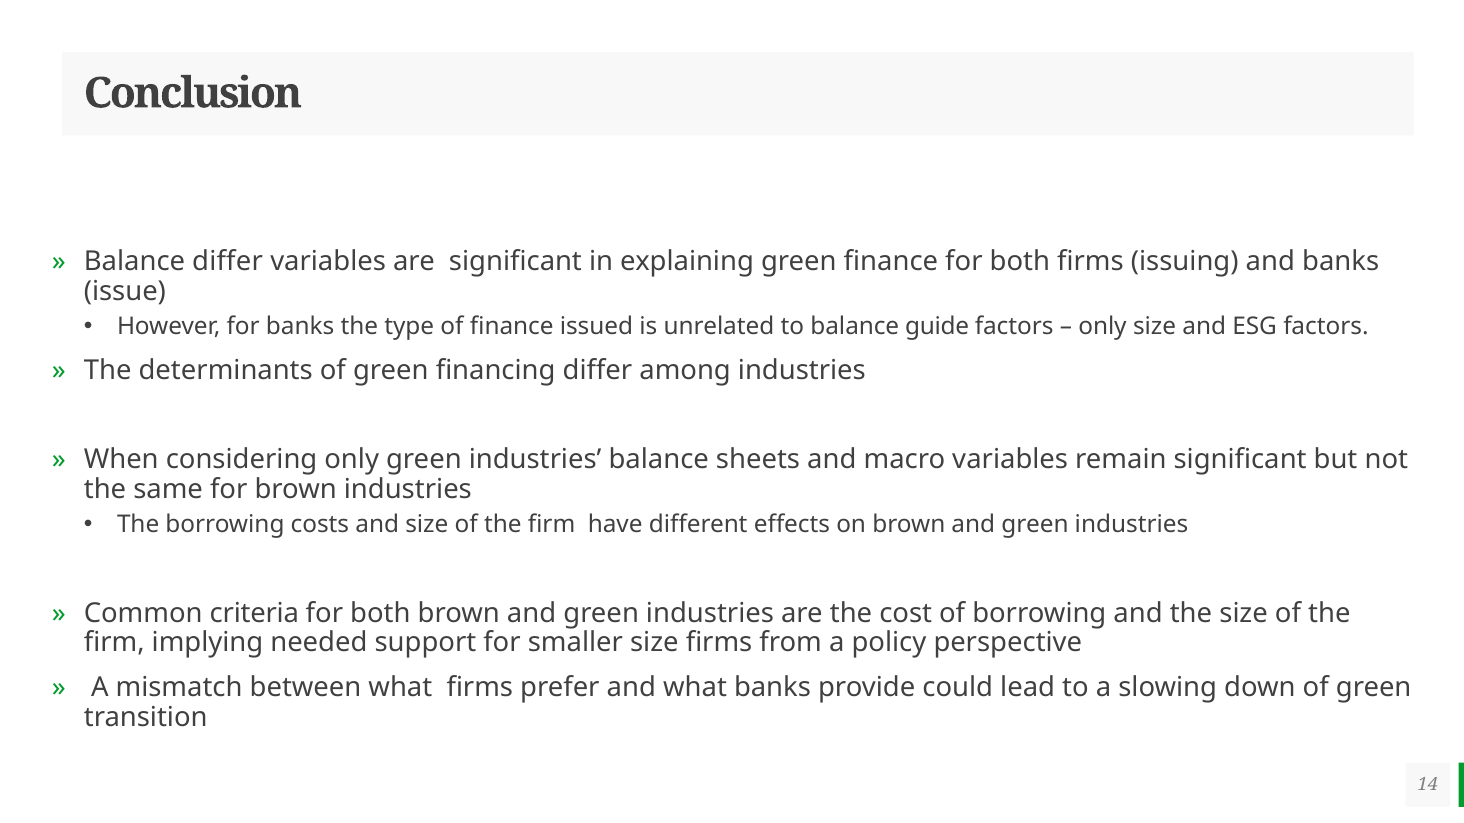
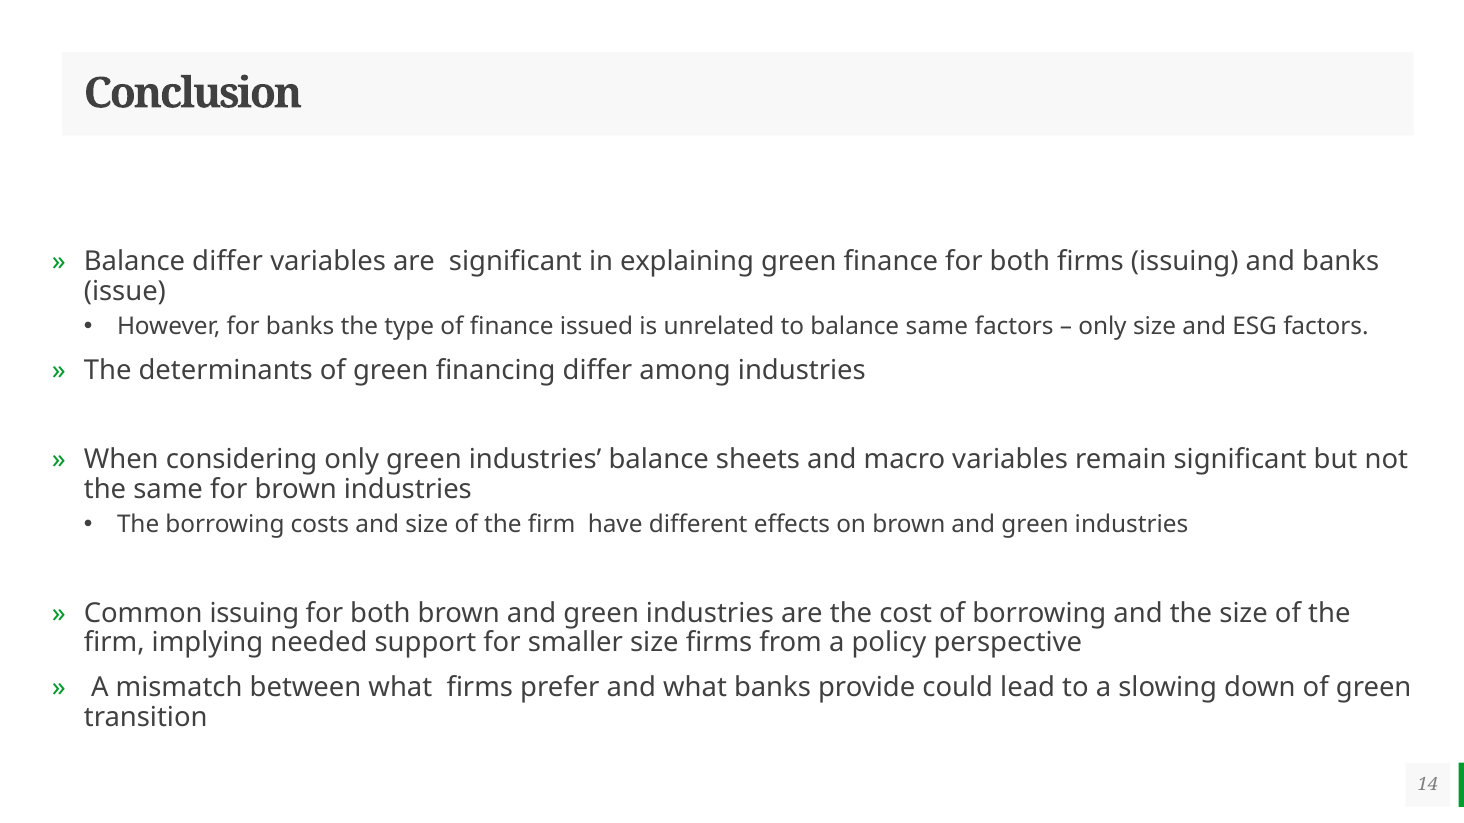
balance guide: guide -> same
Common criteria: criteria -> issuing
